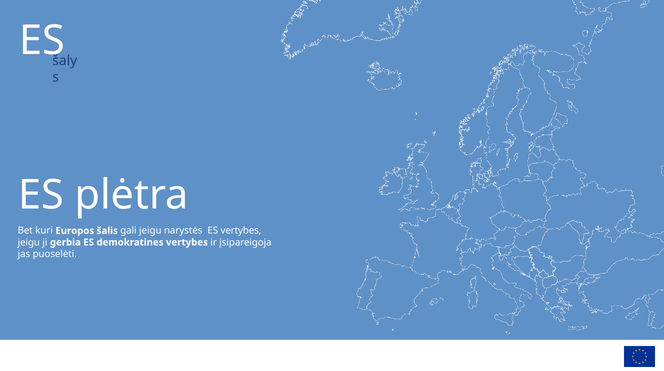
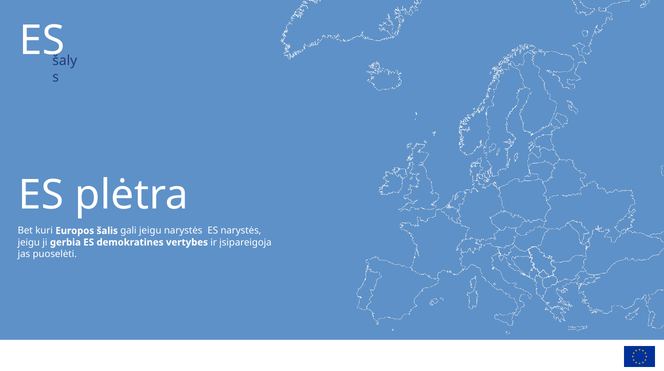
ES vertybes: vertybes -> narystės
